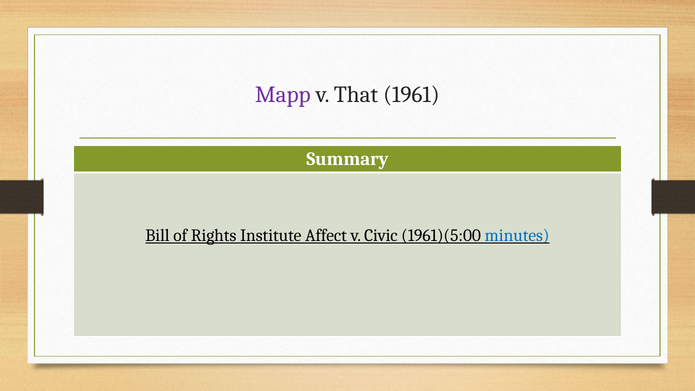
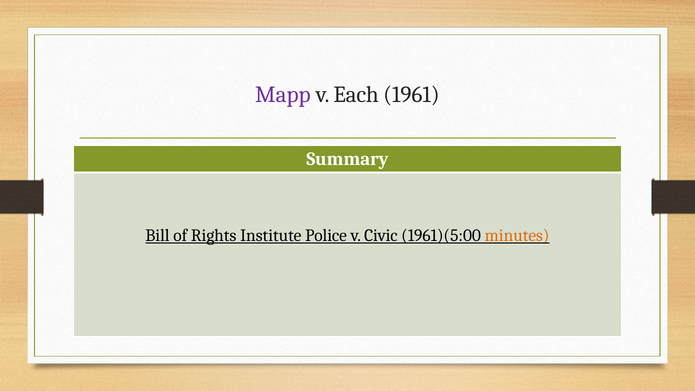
That: That -> Each
Affect: Affect -> Police
minutes colour: blue -> orange
